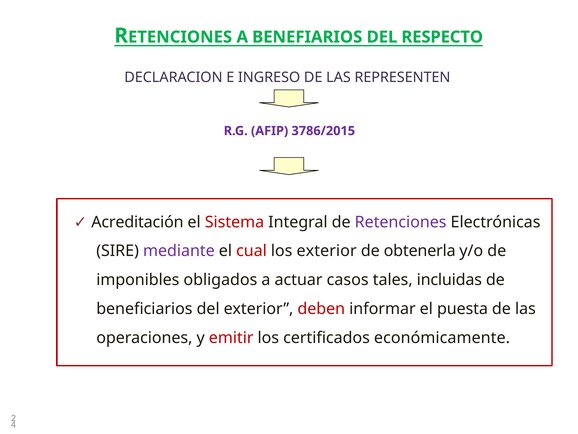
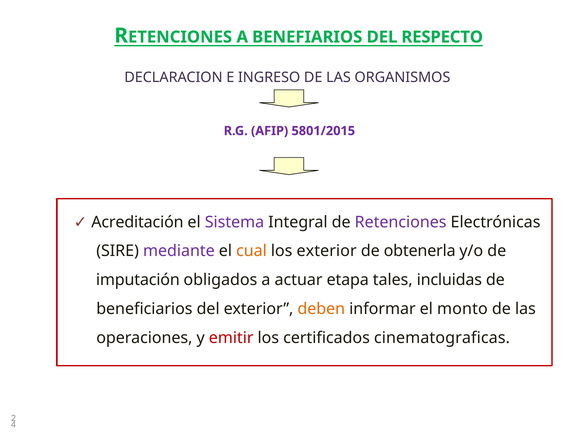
REPRESENTEN: REPRESENTEN -> ORGANISMOS
3786/2015: 3786/2015 -> 5801/2015
Sistema colour: red -> purple
cual colour: red -> orange
imponibles: imponibles -> imputación
casos: casos -> etapa
deben colour: red -> orange
puesta: puesta -> monto
económicamente: económicamente -> cinematograficas
